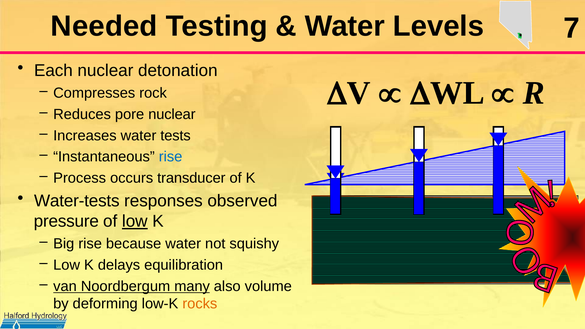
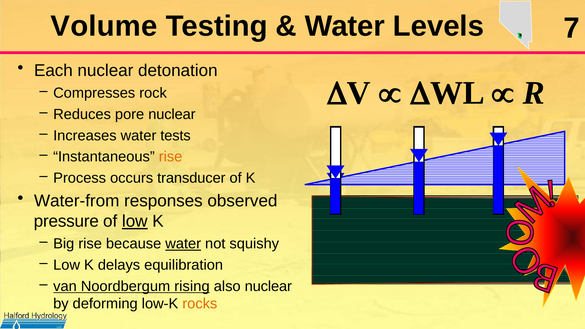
Needed: Needed -> Volume
rise at (171, 157) colour: blue -> orange
Water-tests: Water-tests -> Water-from
water at (183, 244) underline: none -> present
many: many -> rising
also volume: volume -> nuclear
